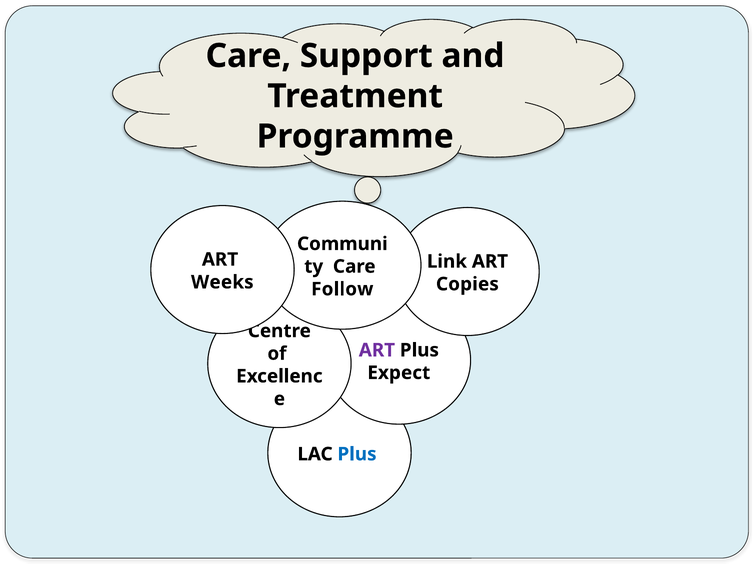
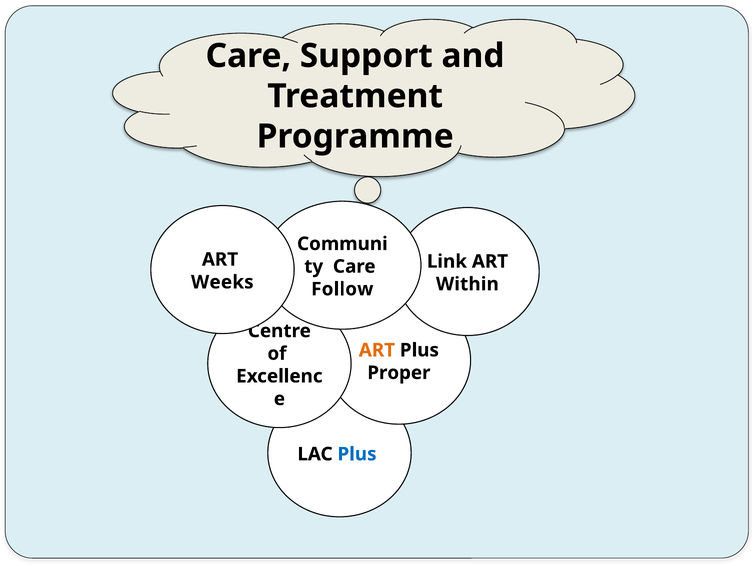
Copies: Copies -> Within
ART at (377, 350) colour: purple -> orange
Expect: Expect -> Proper
